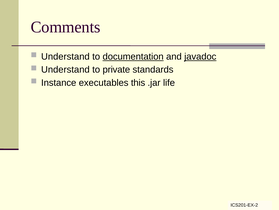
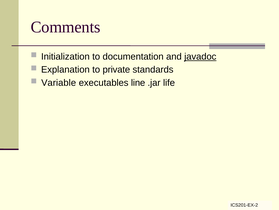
Understand at (65, 56): Understand -> Initialization
documentation underline: present -> none
Understand at (65, 69): Understand -> Explanation
Instance: Instance -> Variable
this: this -> line
